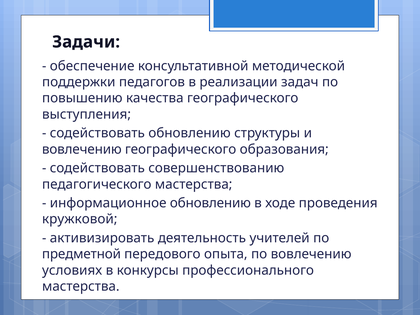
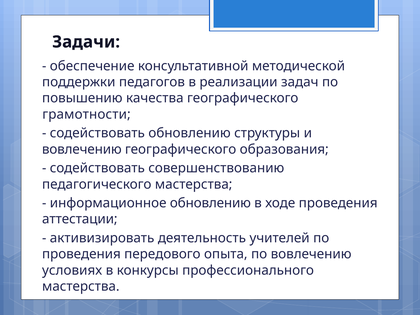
выступления: выступления -> грамотности
кружковой: кружковой -> аттестации
предметной at (81, 254): предметной -> проведения
